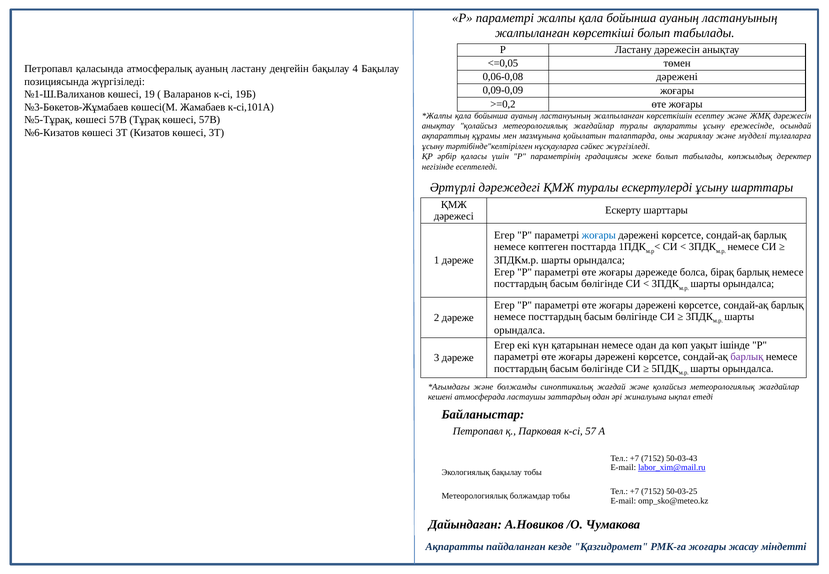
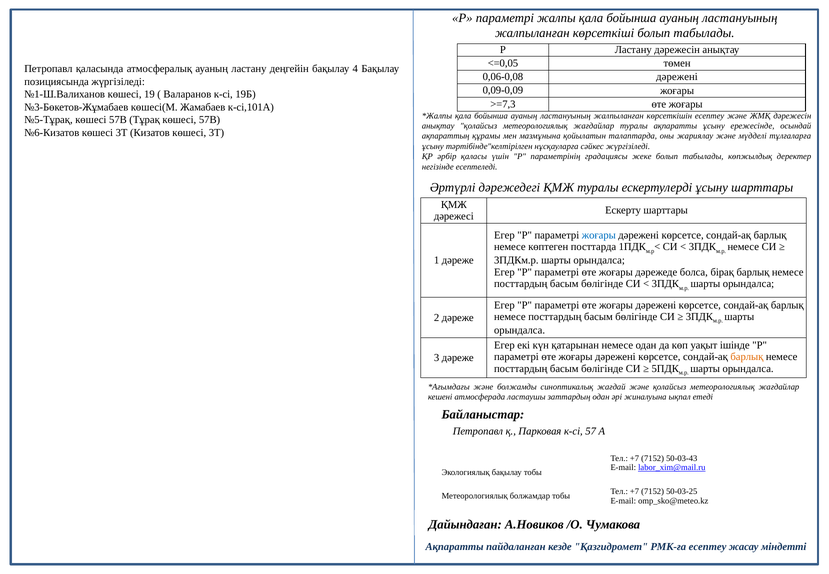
>=0,2: >=0,2 -> >=7,3
барлық at (747, 357) colour: purple -> orange
РМК-ға жоғары: жоғары -> есептеу
